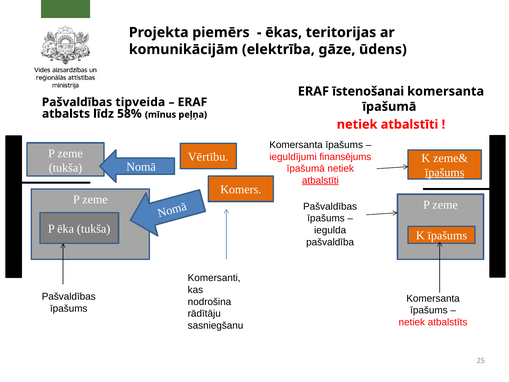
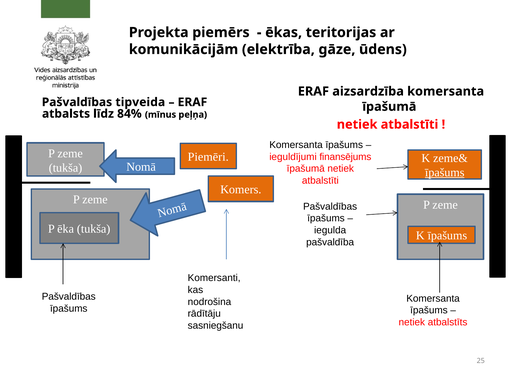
īstenošanai: īstenošanai -> aizsardzība
58%: 58% -> 84%
Vērtību: Vērtību -> Piemēri
atbalstīti at (320, 180) underline: present -> none
